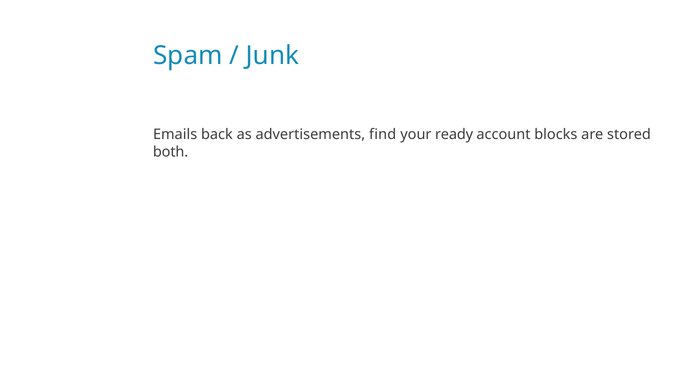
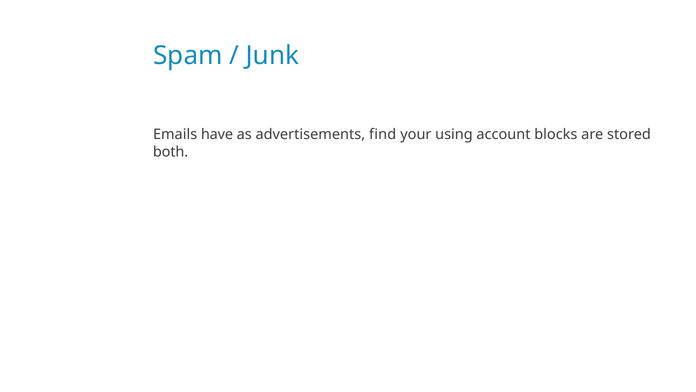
back: back -> have
ready: ready -> using
